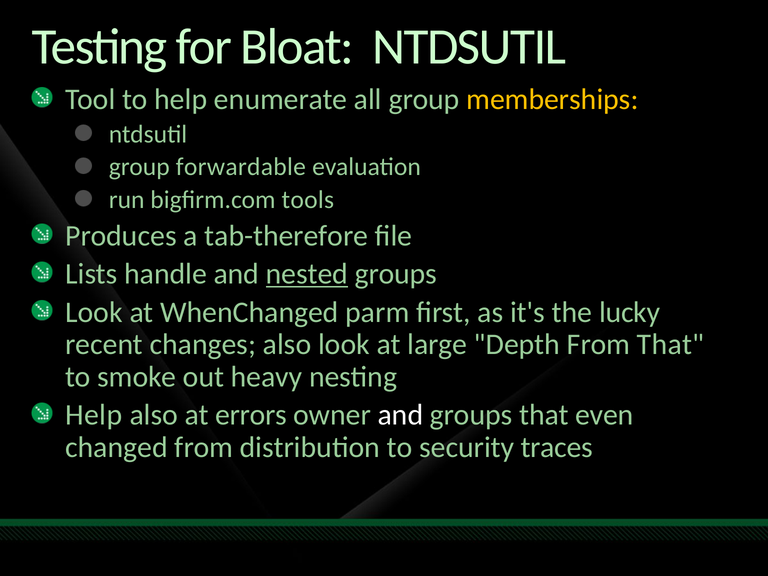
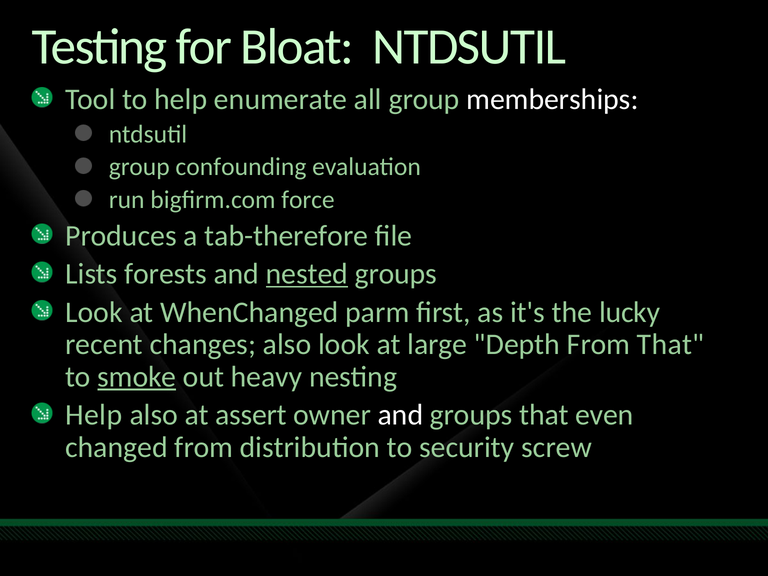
memberships colour: yellow -> white
forwardable: forwardable -> confounding
tools: tools -> force
handle: handle -> forests
smoke underline: none -> present
errors: errors -> assert
traces: traces -> screw
